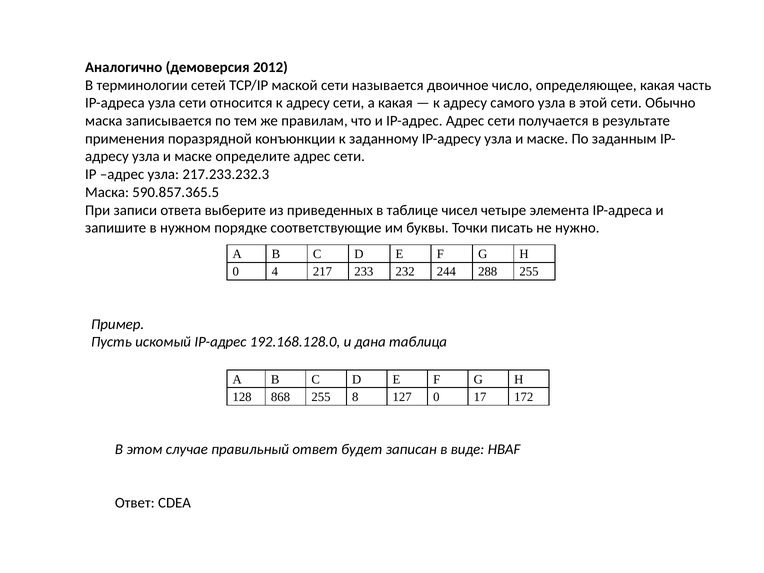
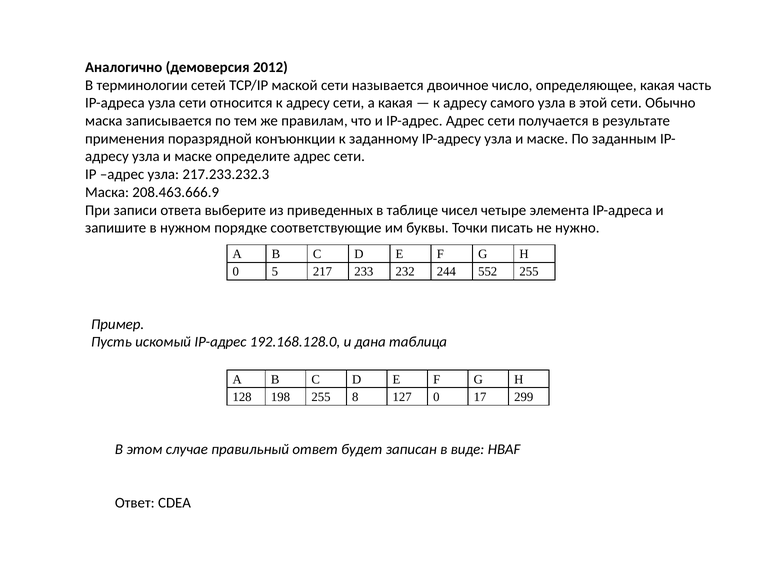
590.857.365.5: 590.857.365.5 -> 208.463.666.9
4: 4 -> 5
288: 288 -> 552
868: 868 -> 198
172: 172 -> 299
